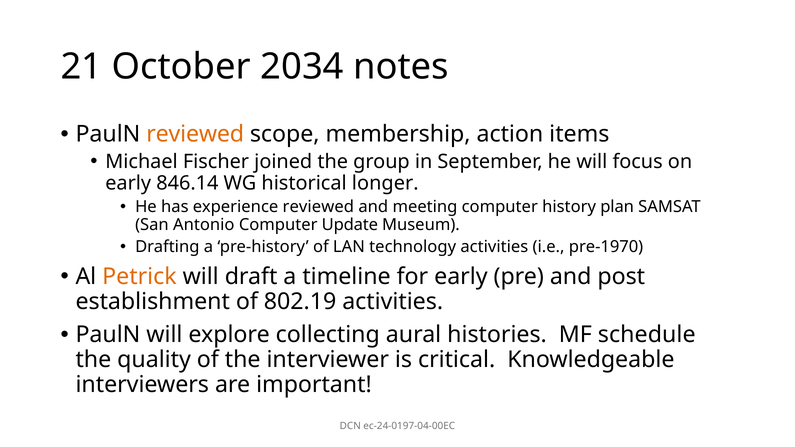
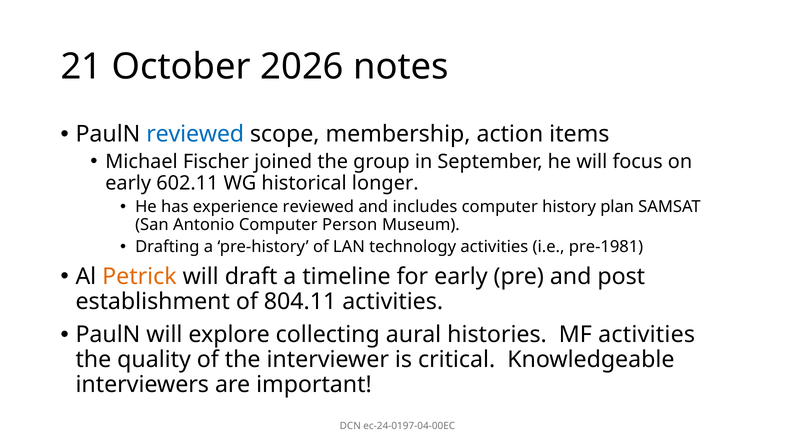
2034: 2034 -> 2026
reviewed at (195, 134) colour: orange -> blue
846.14: 846.14 -> 602.11
meeting: meeting -> includes
Update: Update -> Person
pre-1970: pre-1970 -> pre-1981
802.19: 802.19 -> 804.11
MF schedule: schedule -> activities
